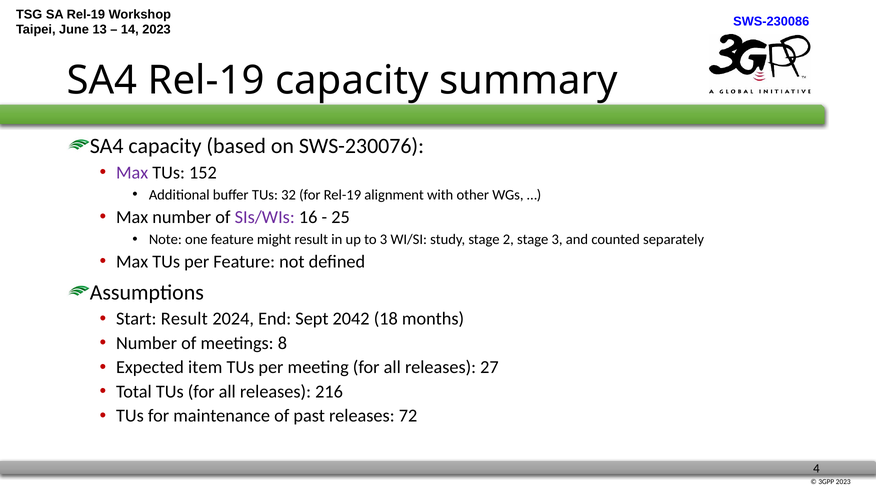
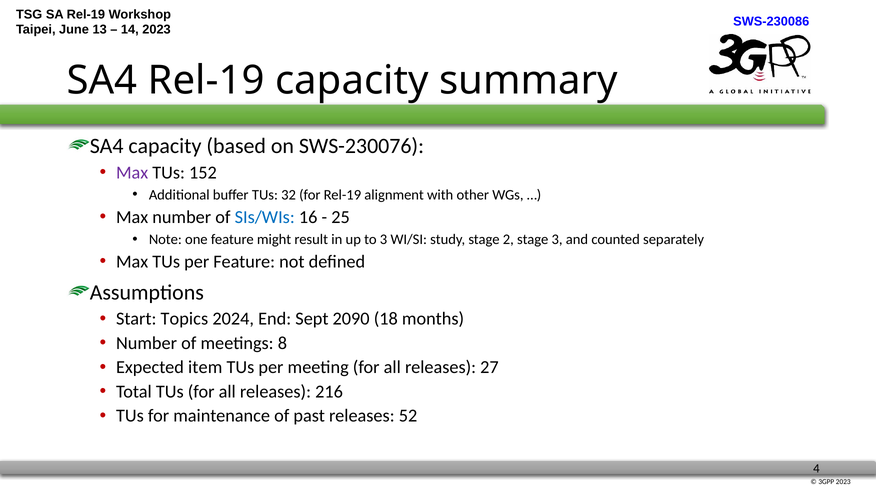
SIs/WIs colour: purple -> blue
Start Result: Result -> Topics
2042: 2042 -> 2090
72: 72 -> 52
